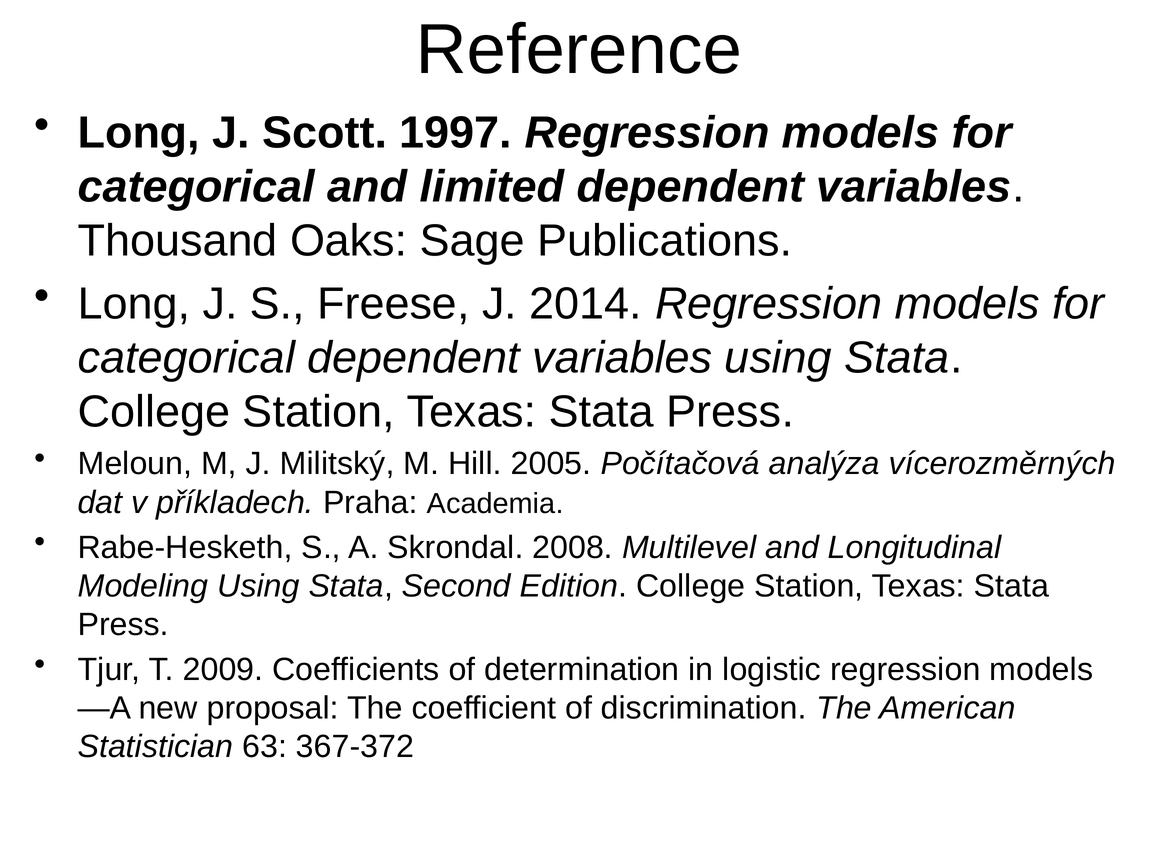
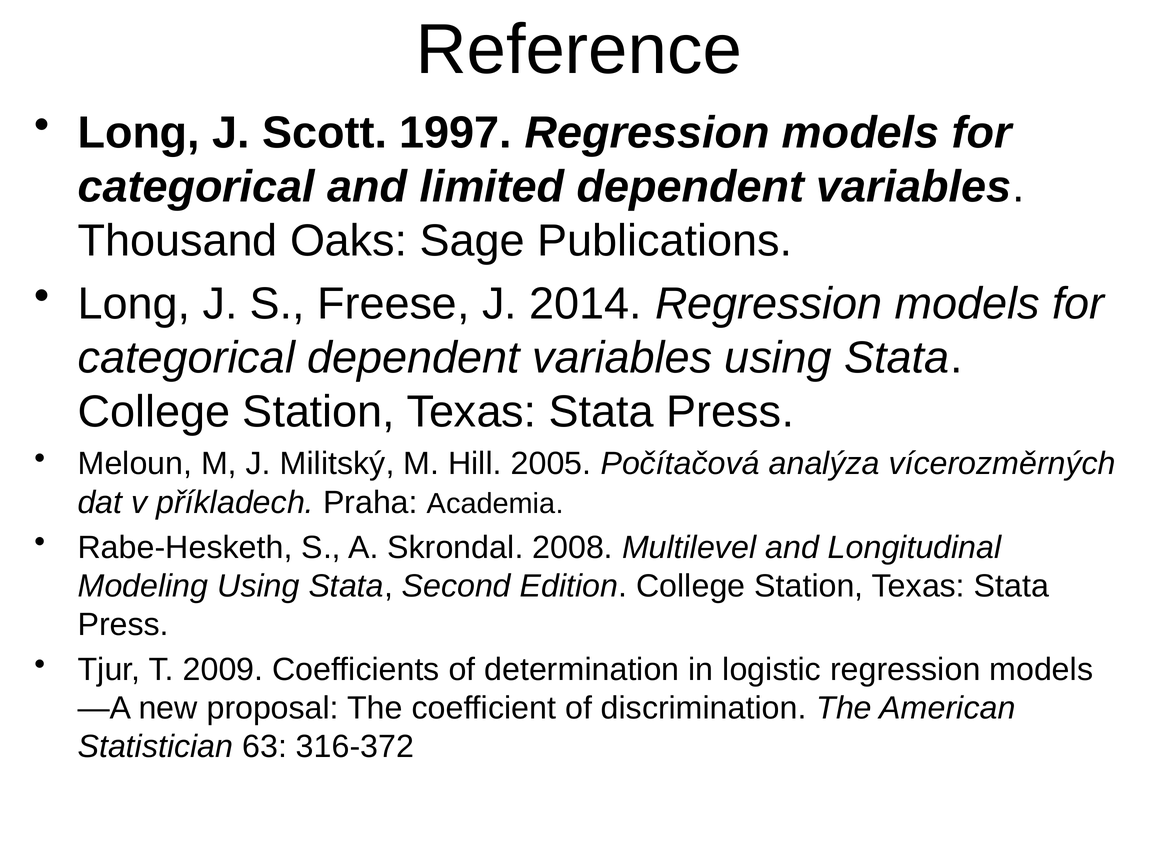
367-372: 367-372 -> 316-372
